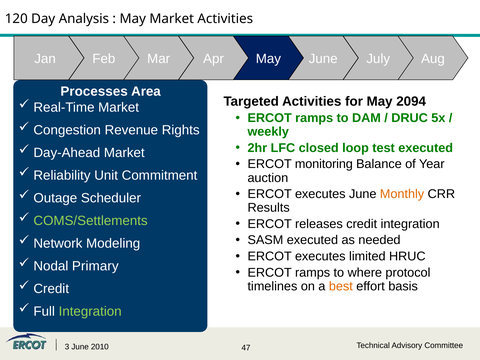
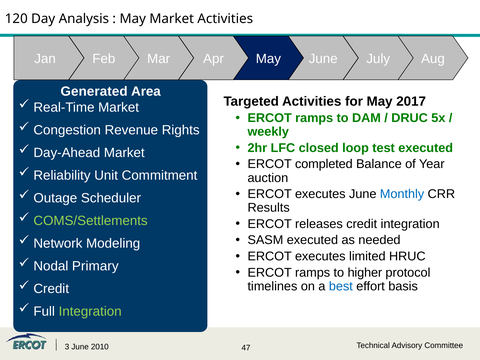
Processes: Processes -> Generated
2094: 2094 -> 2017
monitoring: monitoring -> completed
Monthly colour: orange -> blue
where: where -> higher
best colour: orange -> blue
